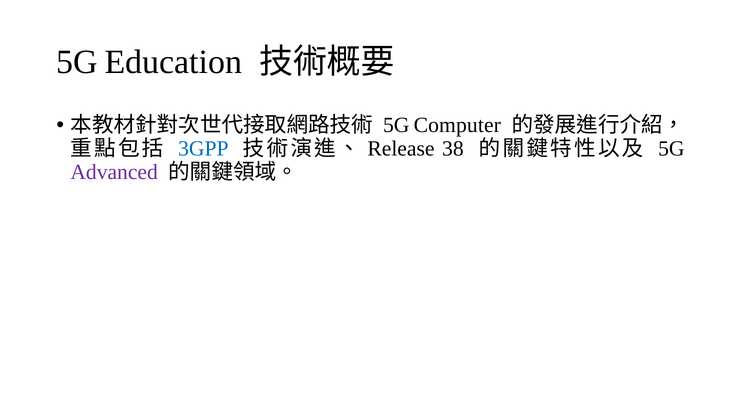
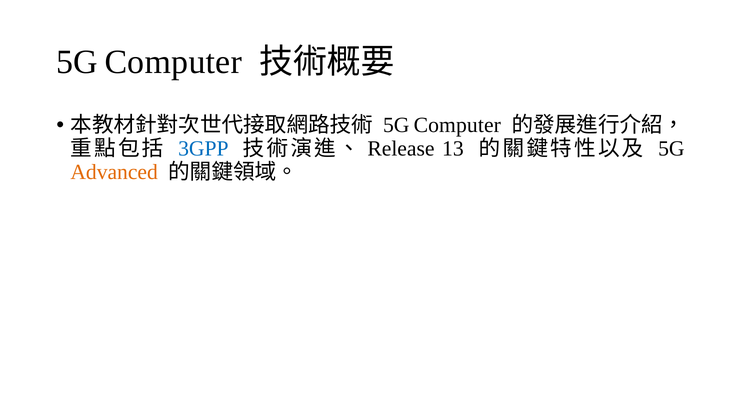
Education at (173, 62): Education -> Computer
38: 38 -> 13
Advanced colour: purple -> orange
